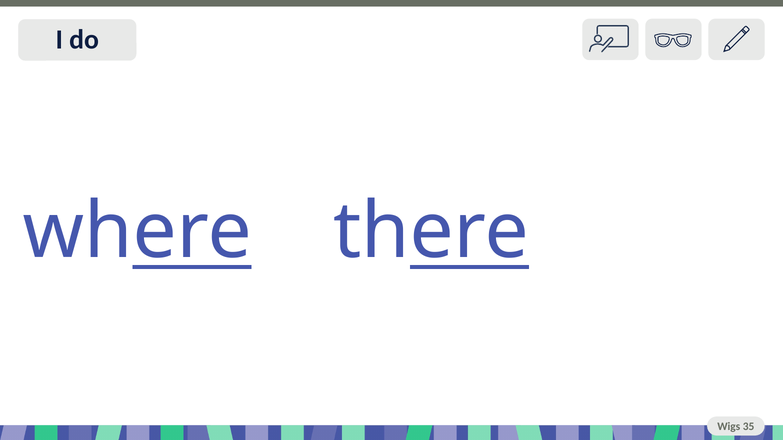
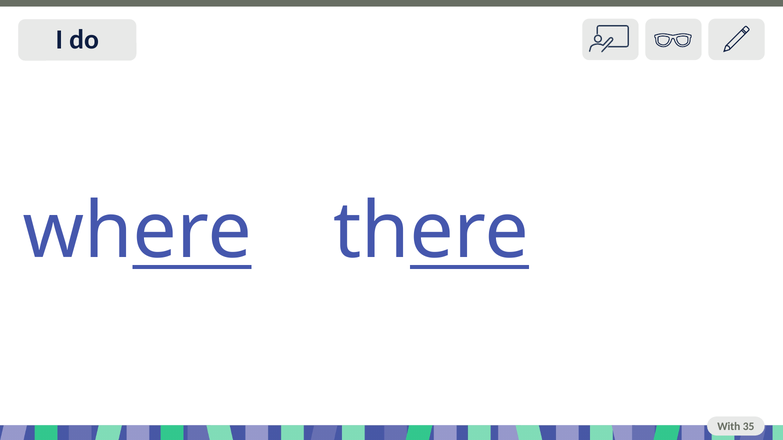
Wigs: Wigs -> With
